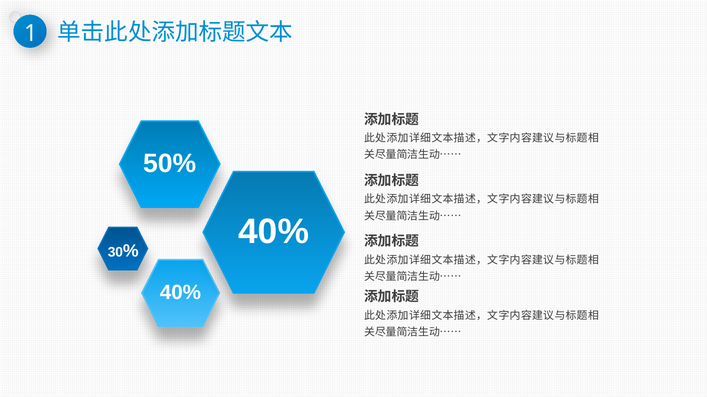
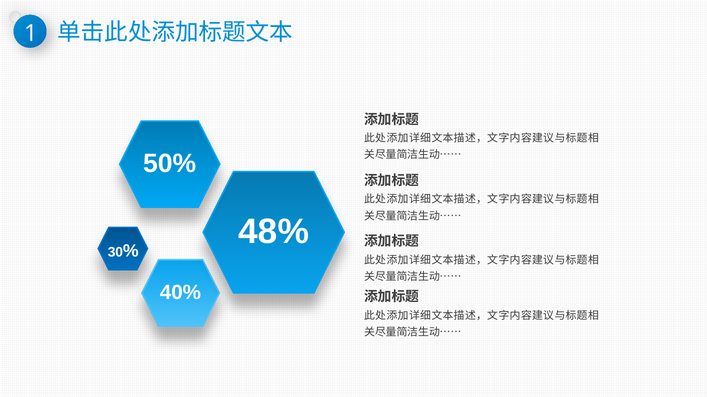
40% at (274, 232): 40% -> 48%
